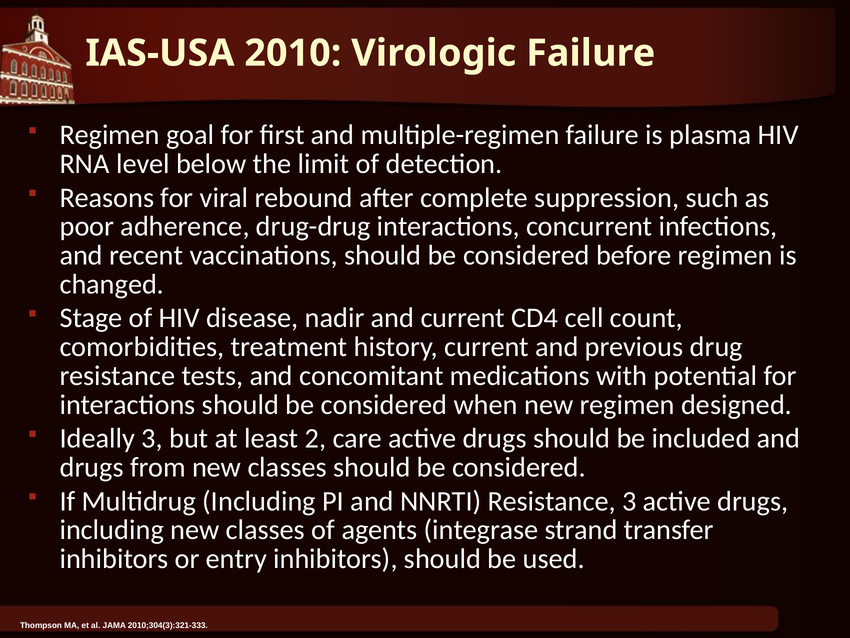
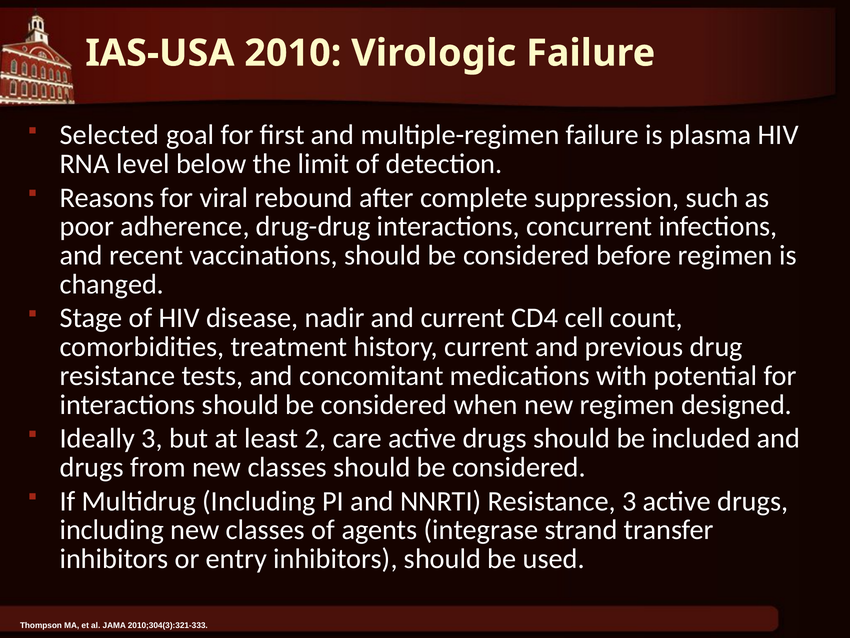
Regimen at (110, 135): Regimen -> Selected
